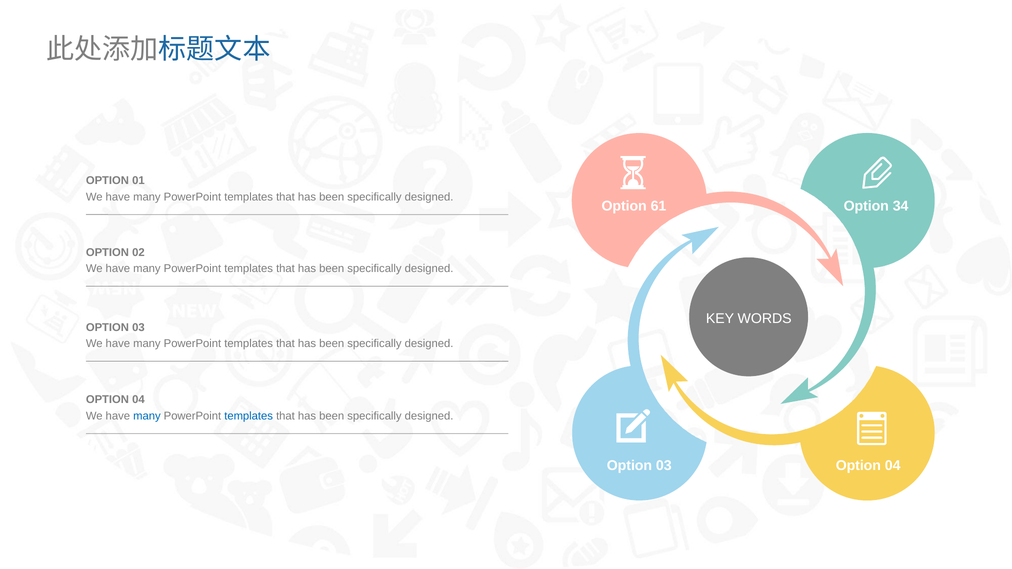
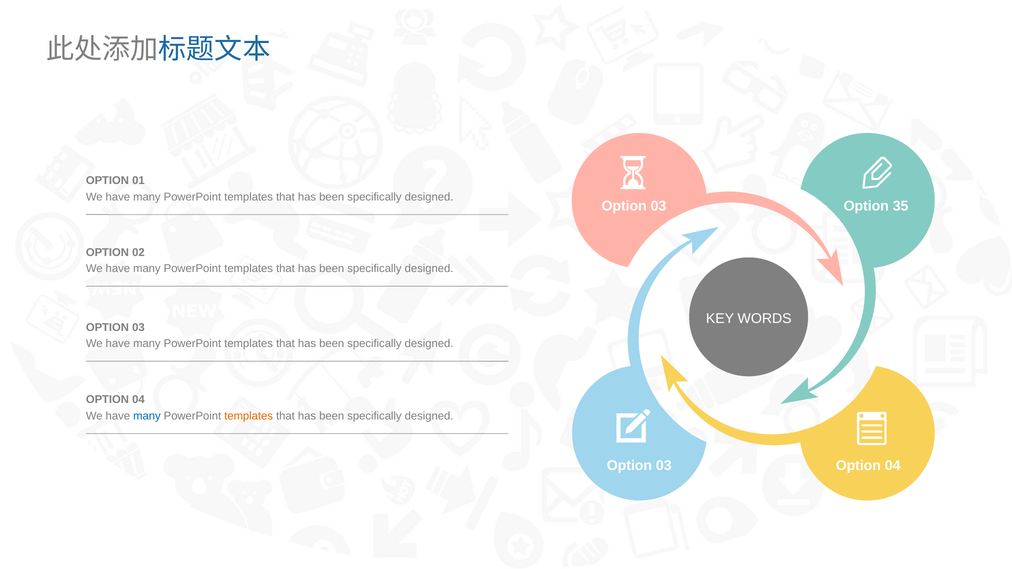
61 at (659, 206): 61 -> 03
34: 34 -> 35
templates at (249, 416) colour: blue -> orange
